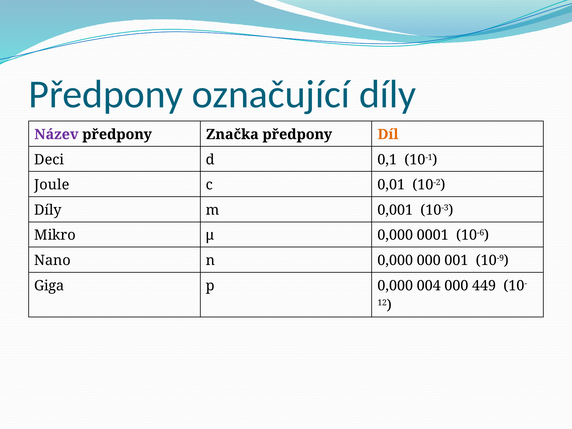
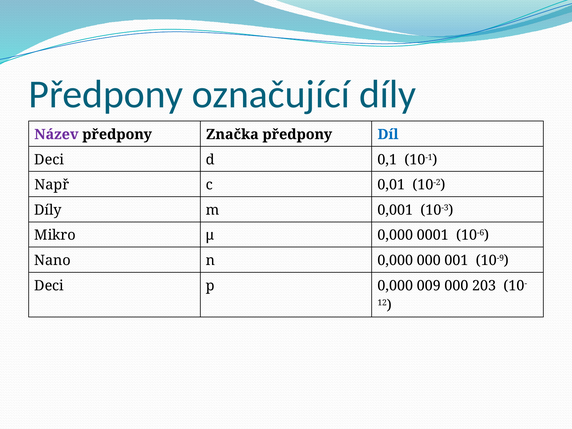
Díl colour: orange -> blue
Joule: Joule -> Např
Giga at (49, 286): Giga -> Deci
004: 004 -> 009
449: 449 -> 203
